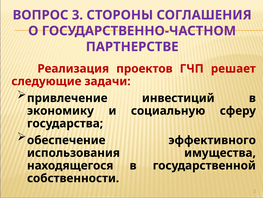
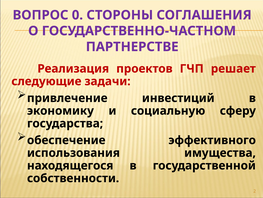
3: 3 -> 0
